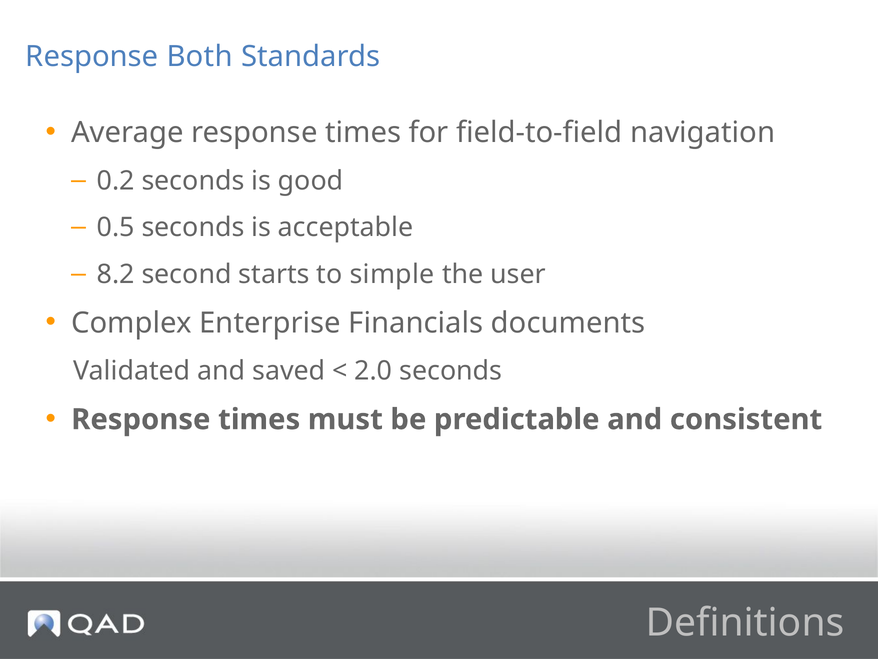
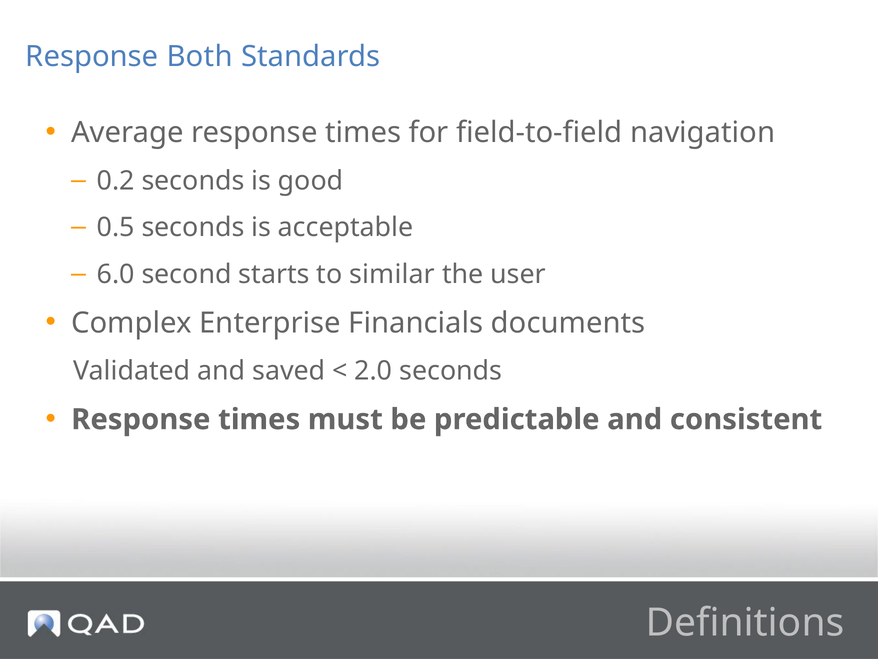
8.2: 8.2 -> 6.0
simple: simple -> similar
